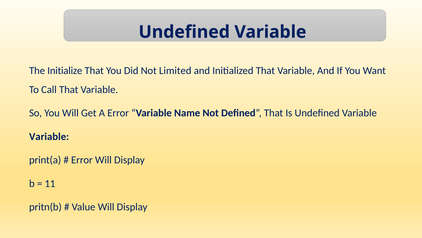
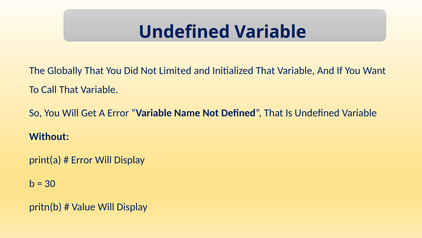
Initialize: Initialize -> Globally
Variable at (49, 136): Variable -> Without
11: 11 -> 30
